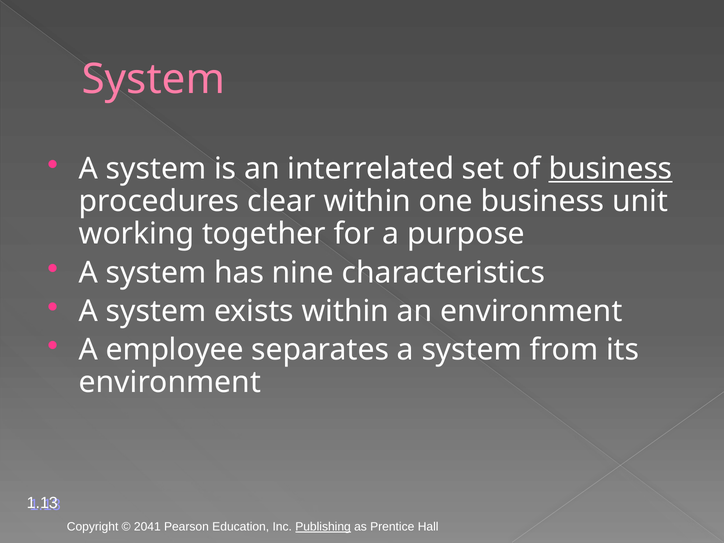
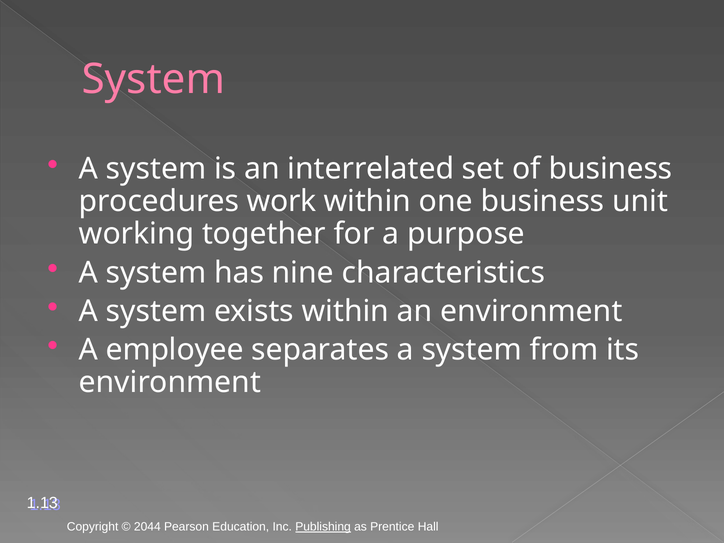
business at (610, 169) underline: present -> none
clear: clear -> work
2041: 2041 -> 2044
